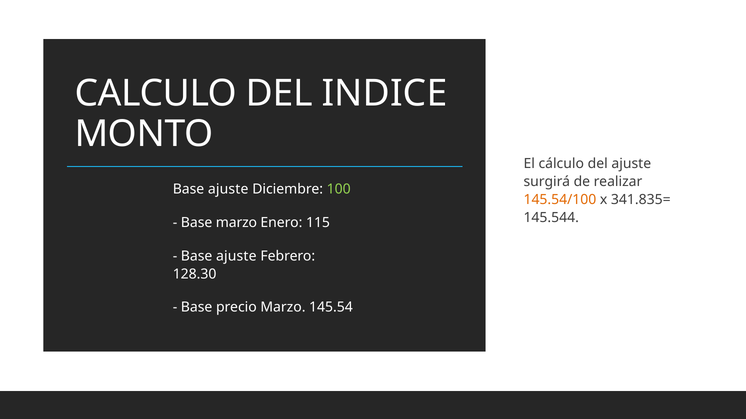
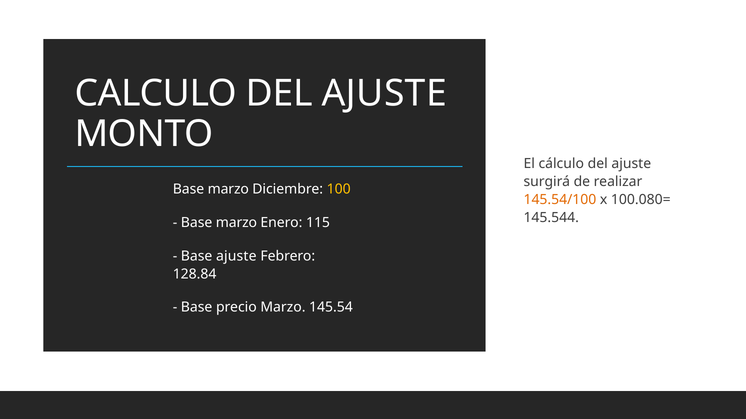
CALCULO DEL INDICE: INDICE -> AJUSTE
ajuste at (228, 189): ajuste -> marzo
100 colour: light green -> yellow
341.835=: 341.835= -> 100.080=
128.30: 128.30 -> 128.84
